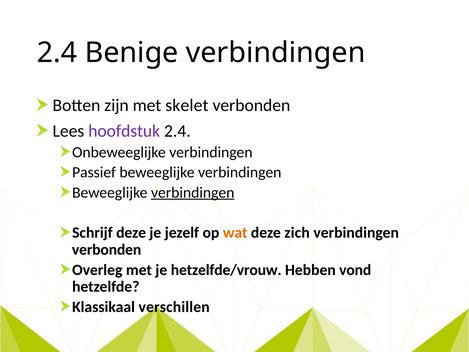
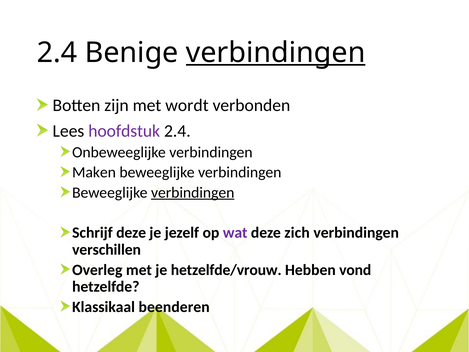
verbindingen at (276, 53) underline: none -> present
skelet: skelet -> wordt
Passief: Passief -> Maken
wat colour: orange -> purple
verbonden at (107, 250): verbonden -> verschillen
verschillen: verschillen -> beenderen
